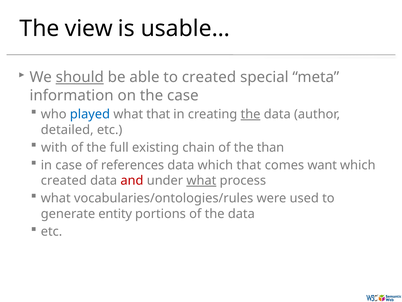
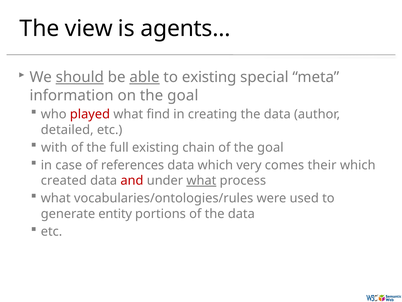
usable…: usable… -> agents…
able underline: none -> present
to created: created -> existing
on the case: case -> goal
played colour: blue -> red
what that: that -> find
the at (251, 114) underline: present -> none
of the than: than -> goal
which that: that -> very
want: want -> their
